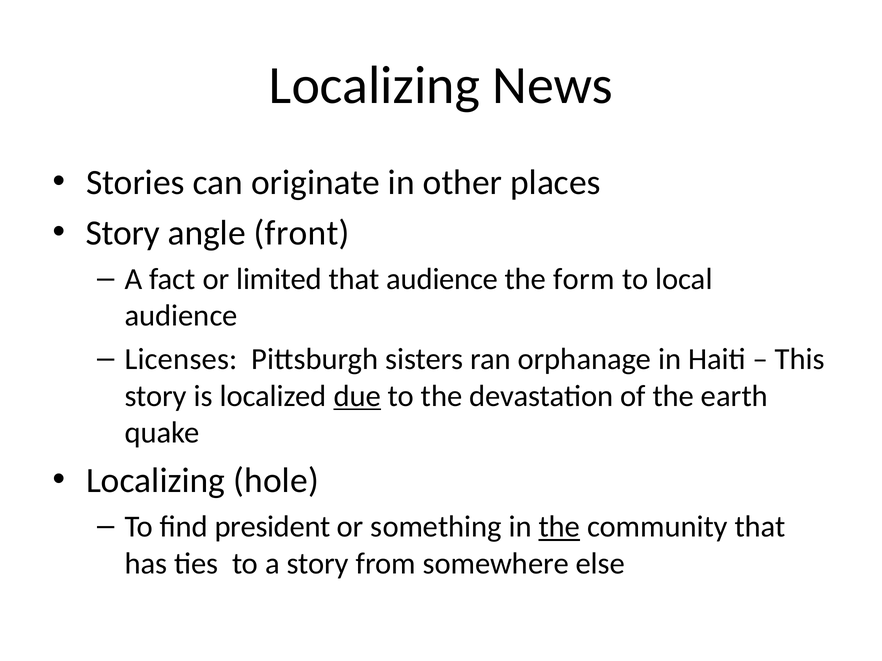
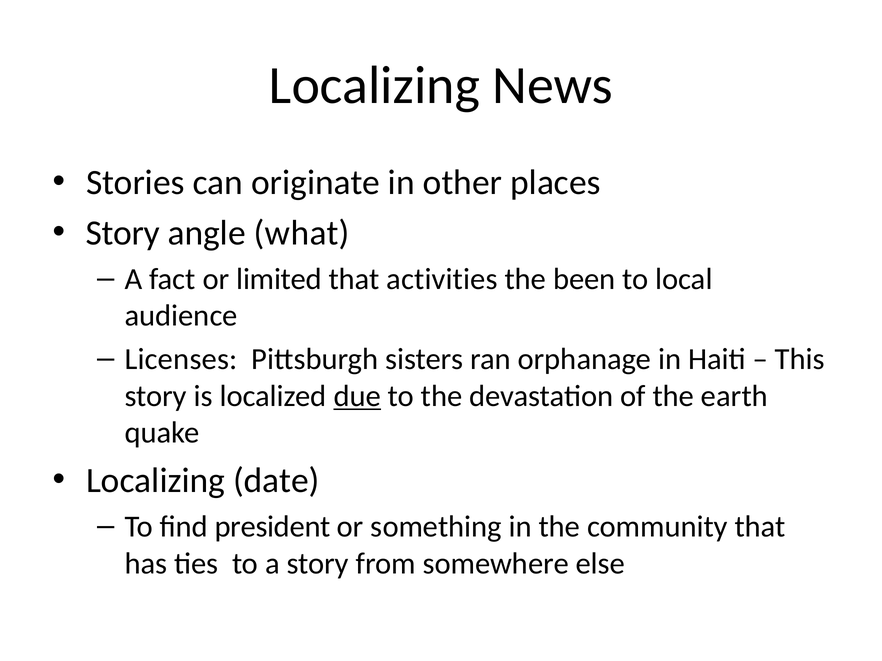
front: front -> what
that audience: audience -> activities
form: form -> been
hole: hole -> date
the at (559, 527) underline: present -> none
